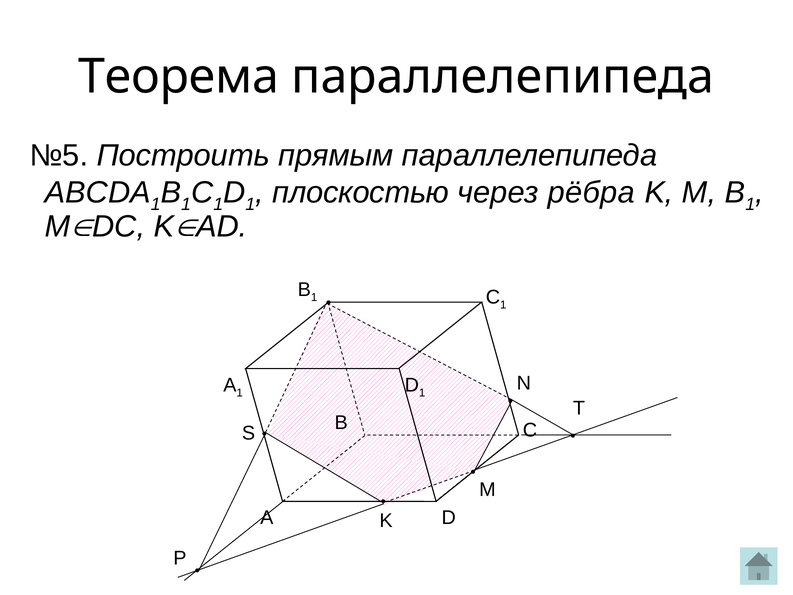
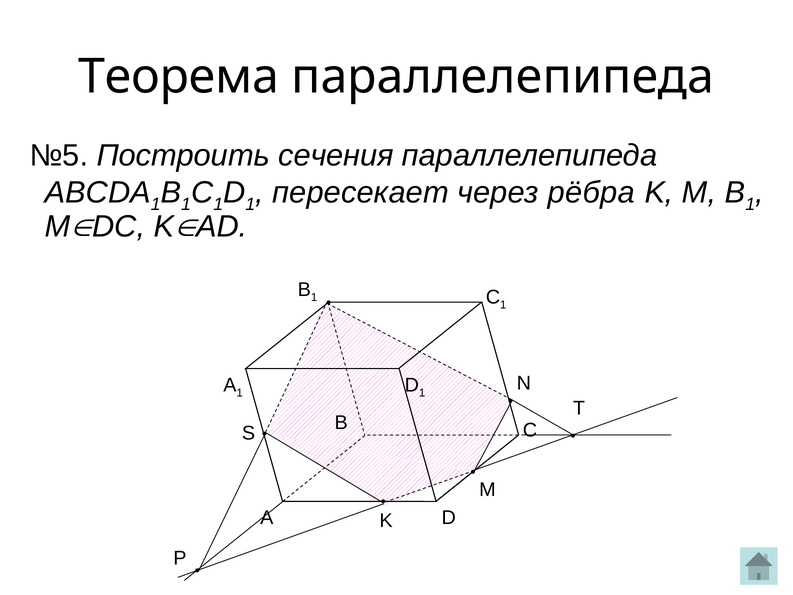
прямым: прямым -> сечения
плоскостью: плоскостью -> пересекает
